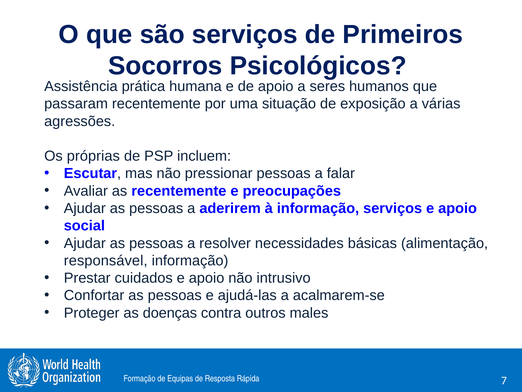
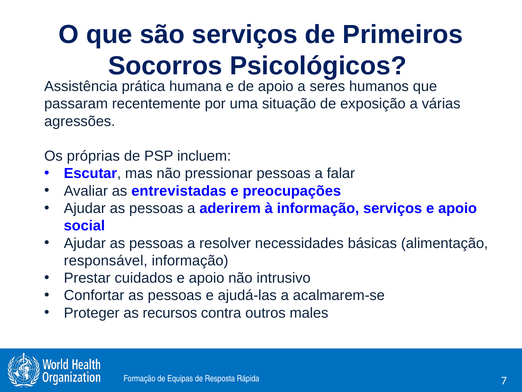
as recentemente: recentemente -> entrevistadas
doenças: doenças -> recursos
